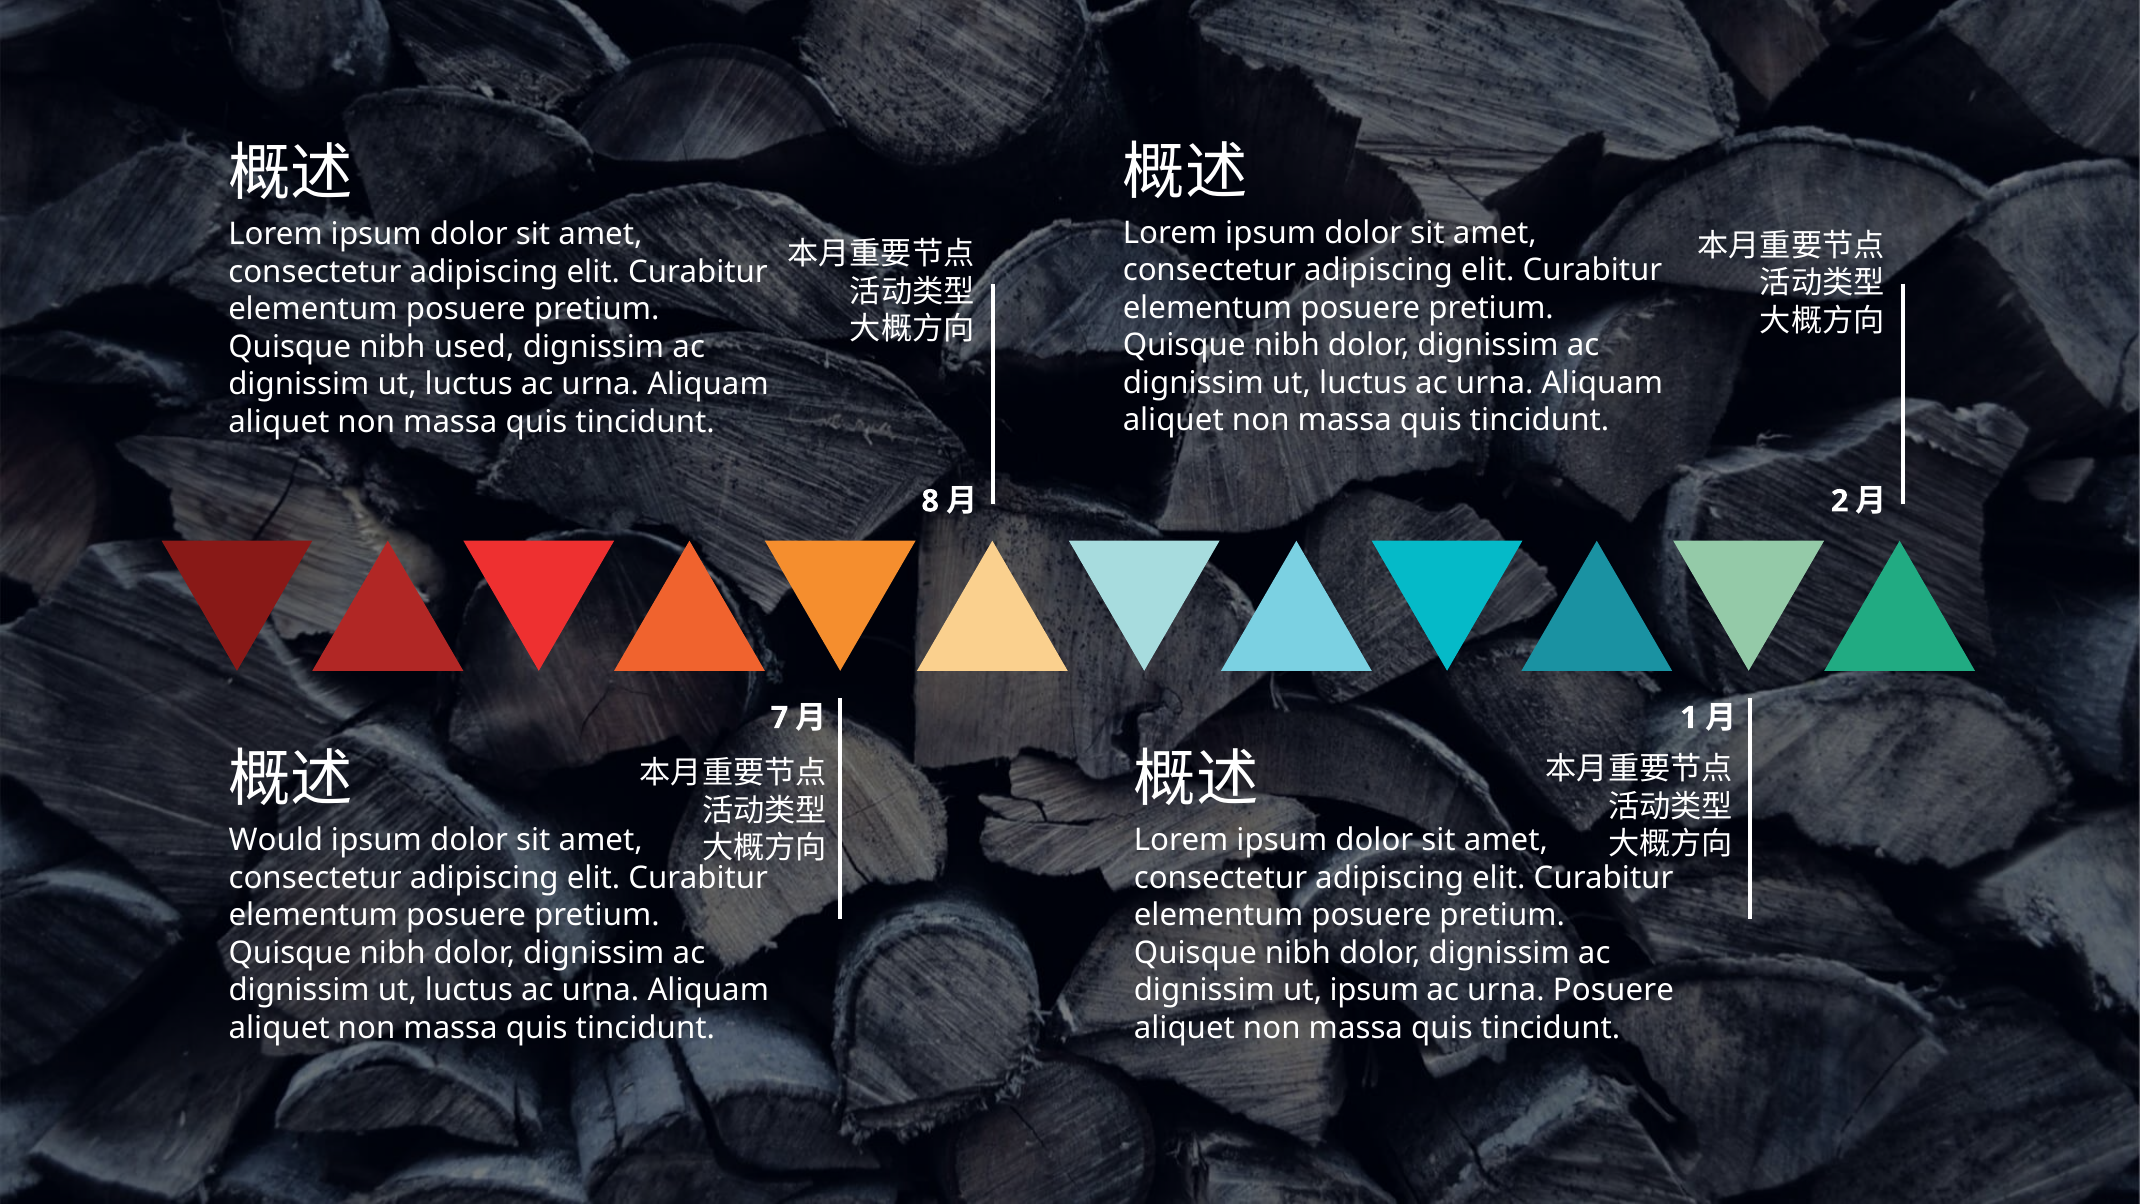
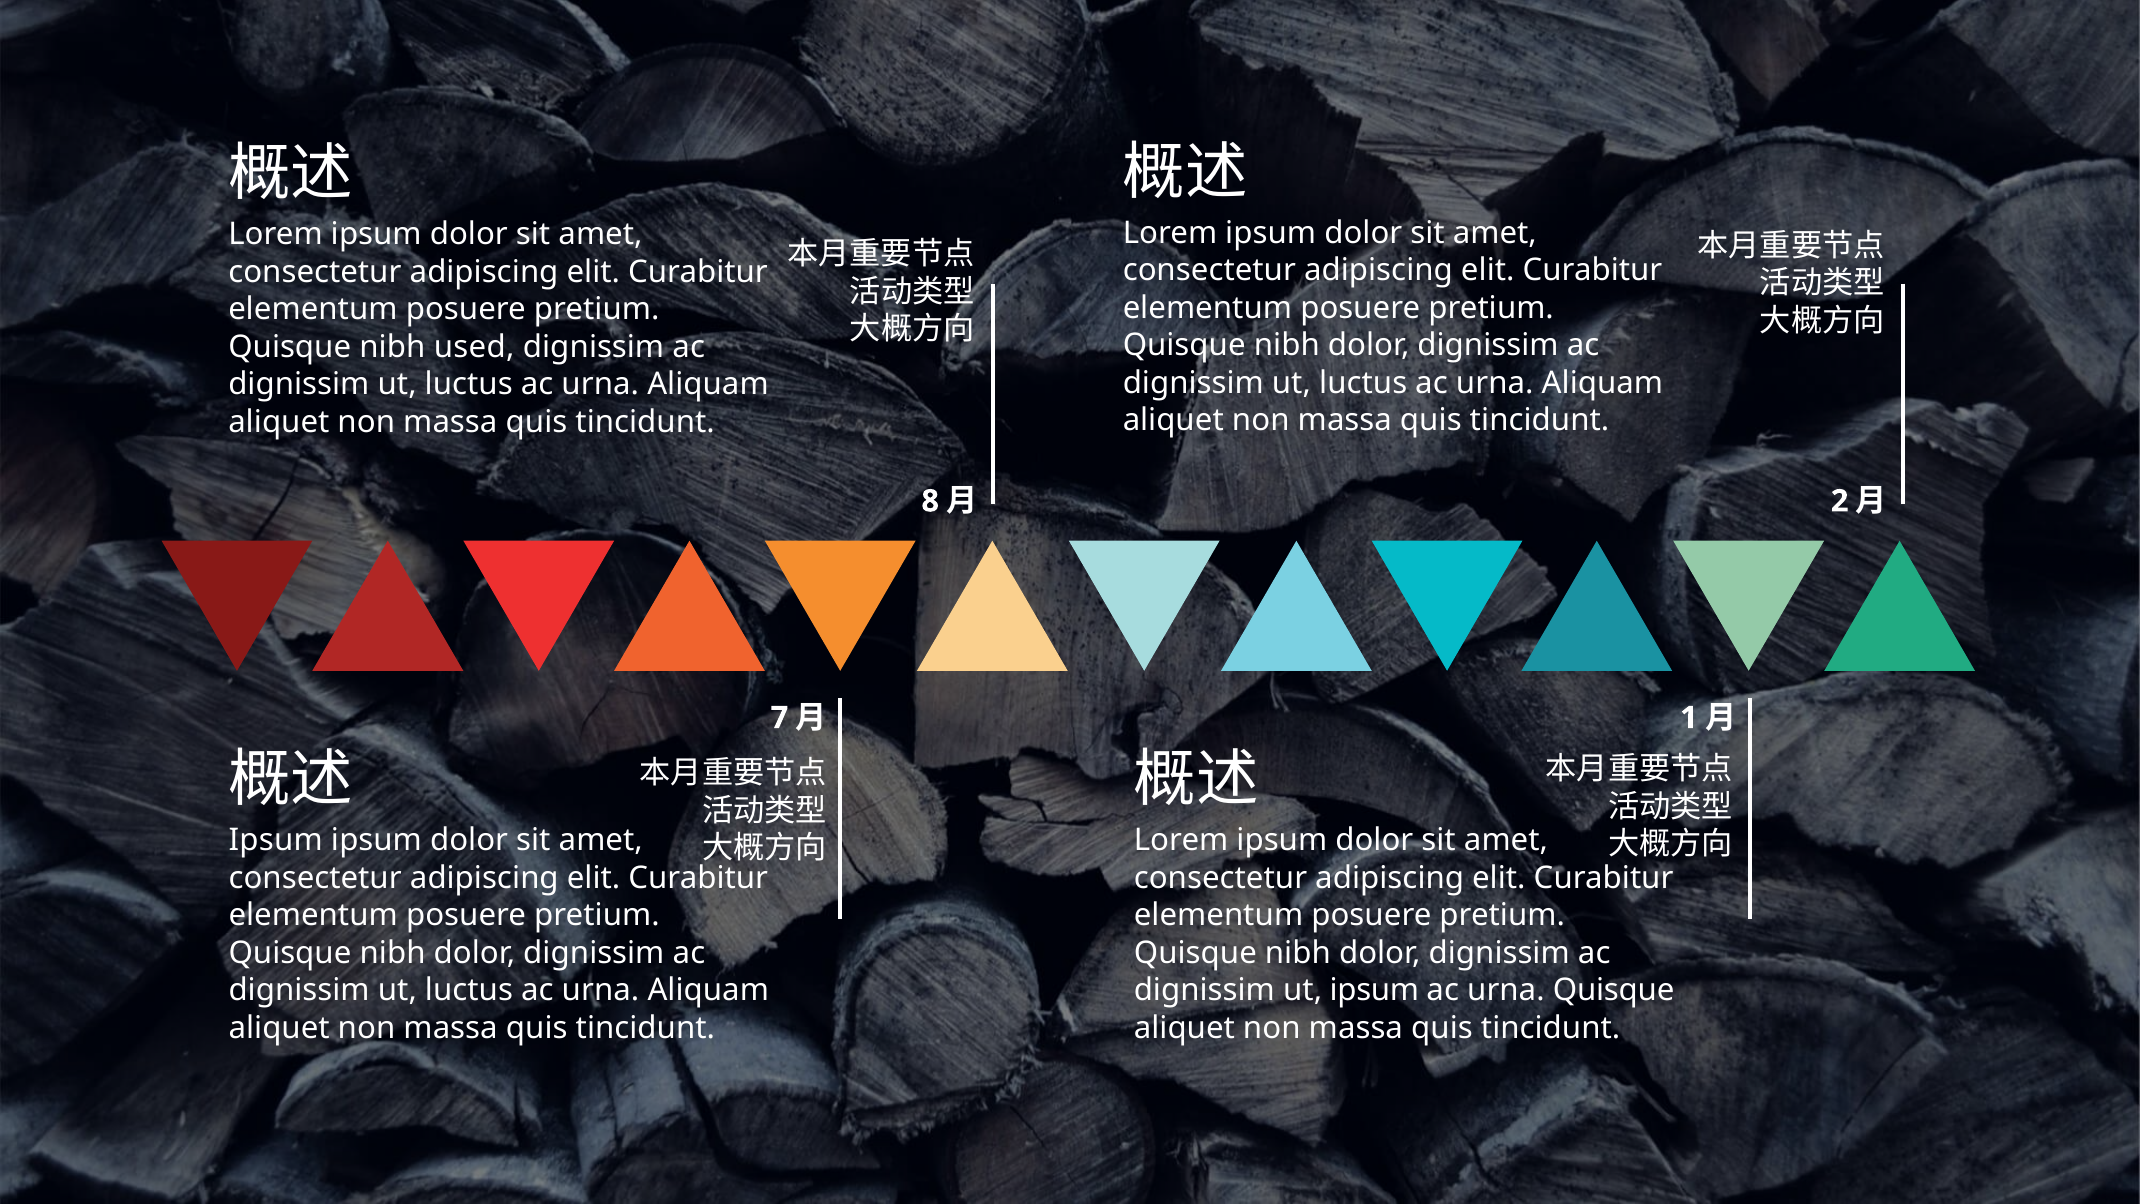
Would at (276, 840): Would -> Ipsum
urna Posuere: Posuere -> Quisque
